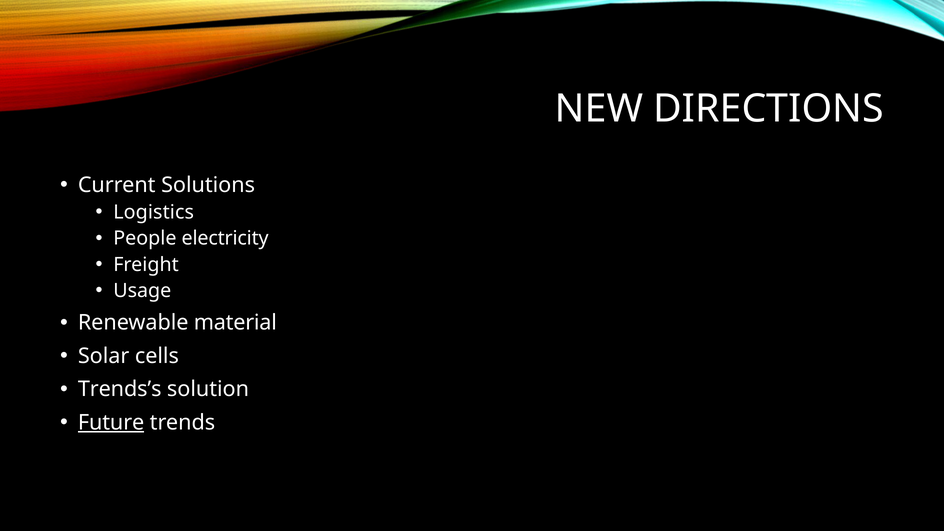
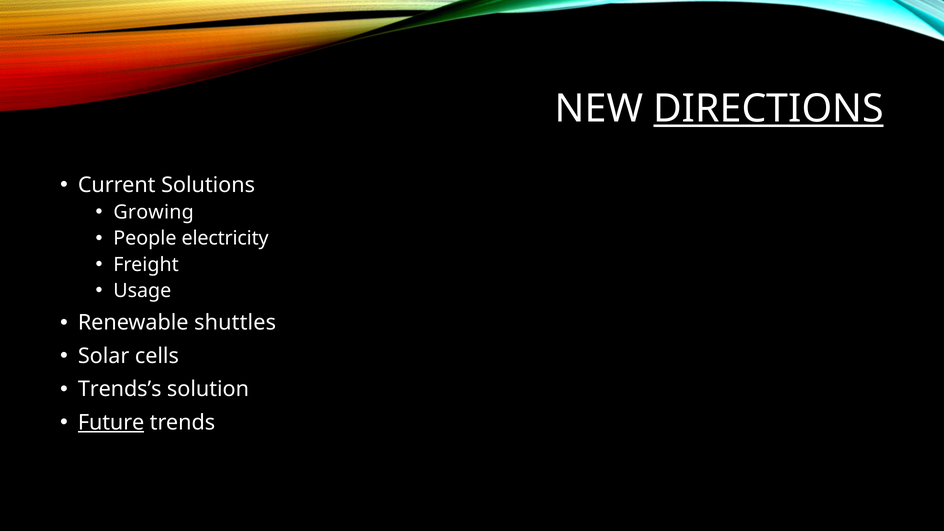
DIRECTIONS underline: none -> present
Logistics: Logistics -> Growing
material: material -> shuttles
